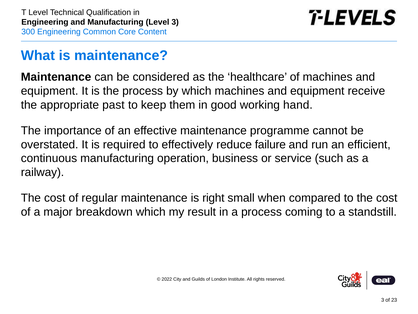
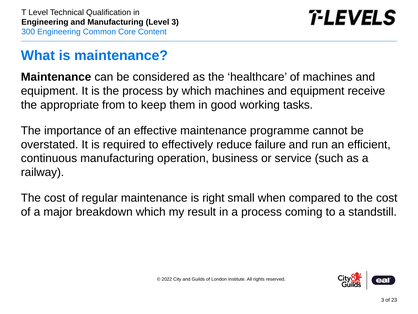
past: past -> from
hand: hand -> tasks
